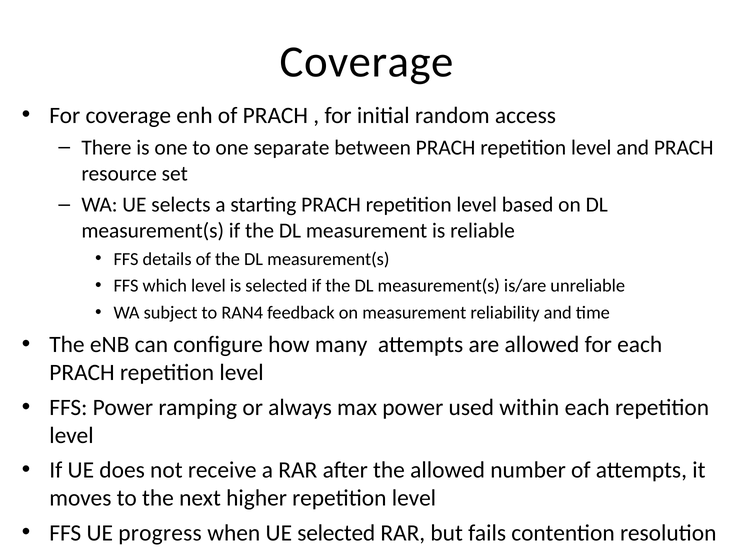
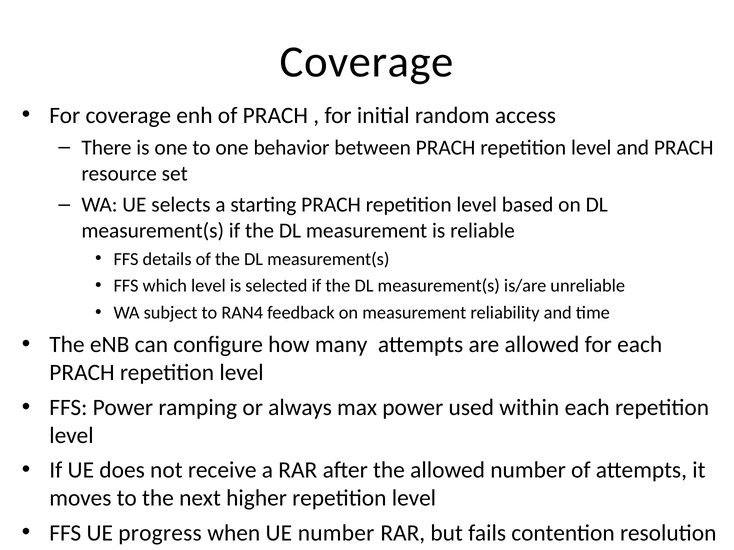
separate: separate -> behavior
UE selected: selected -> number
